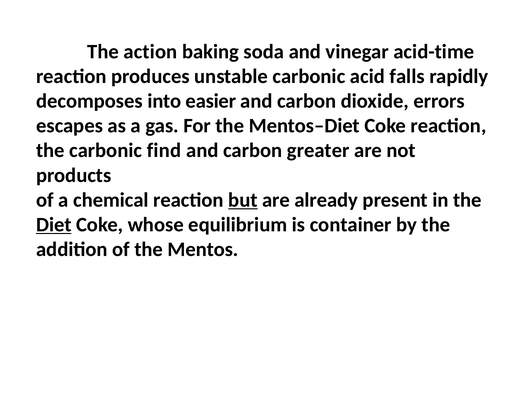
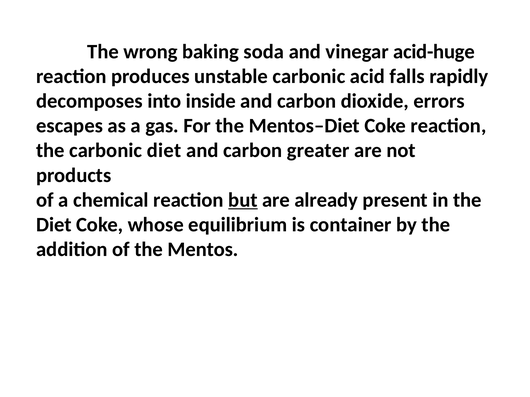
action: action -> wrong
acid-time: acid-time -> acid-huge
easier: easier -> inside
carbonic find: find -> diet
Diet at (54, 225) underline: present -> none
